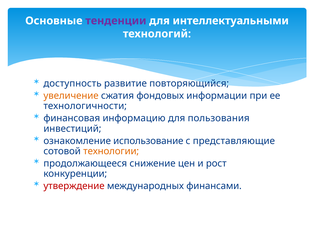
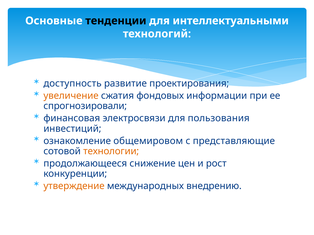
тенденции colour: purple -> black
повторяющийся: повторяющийся -> проектирования
технологичности: технологичности -> спрогнозировали
информацию: информацию -> электросвязи
использование: использование -> общемировом
утверждение colour: red -> orange
финансами: финансами -> внедрению
